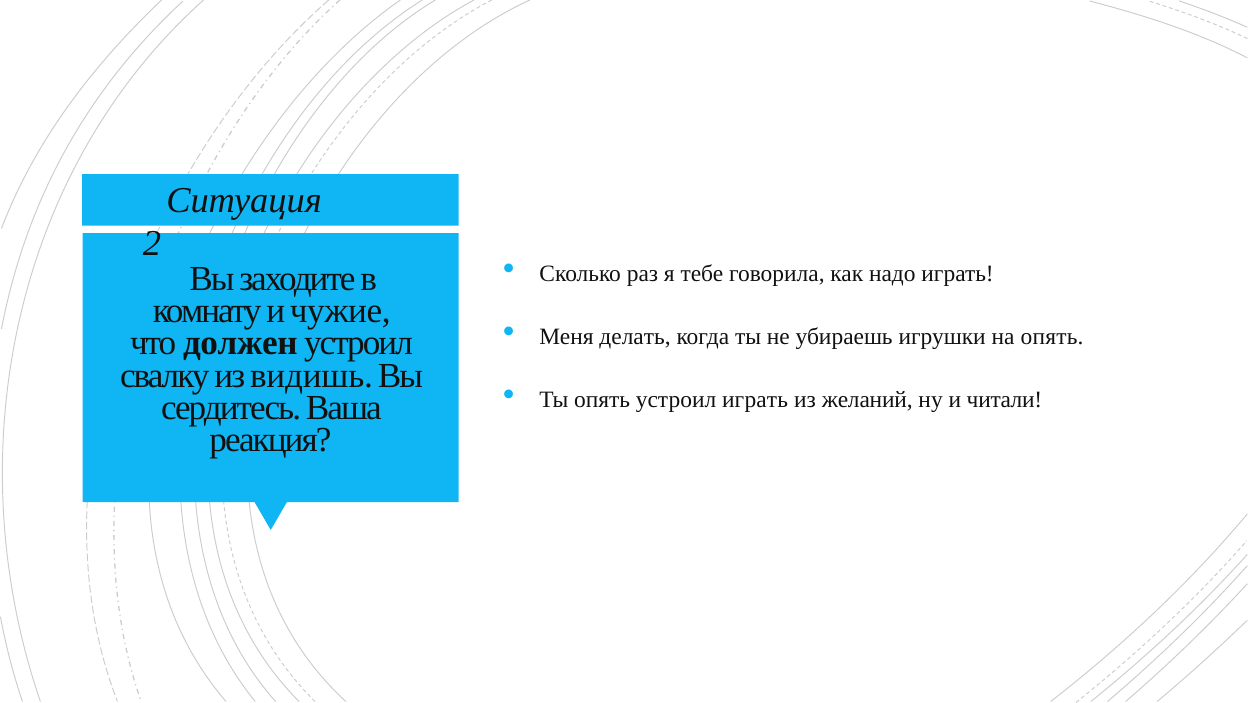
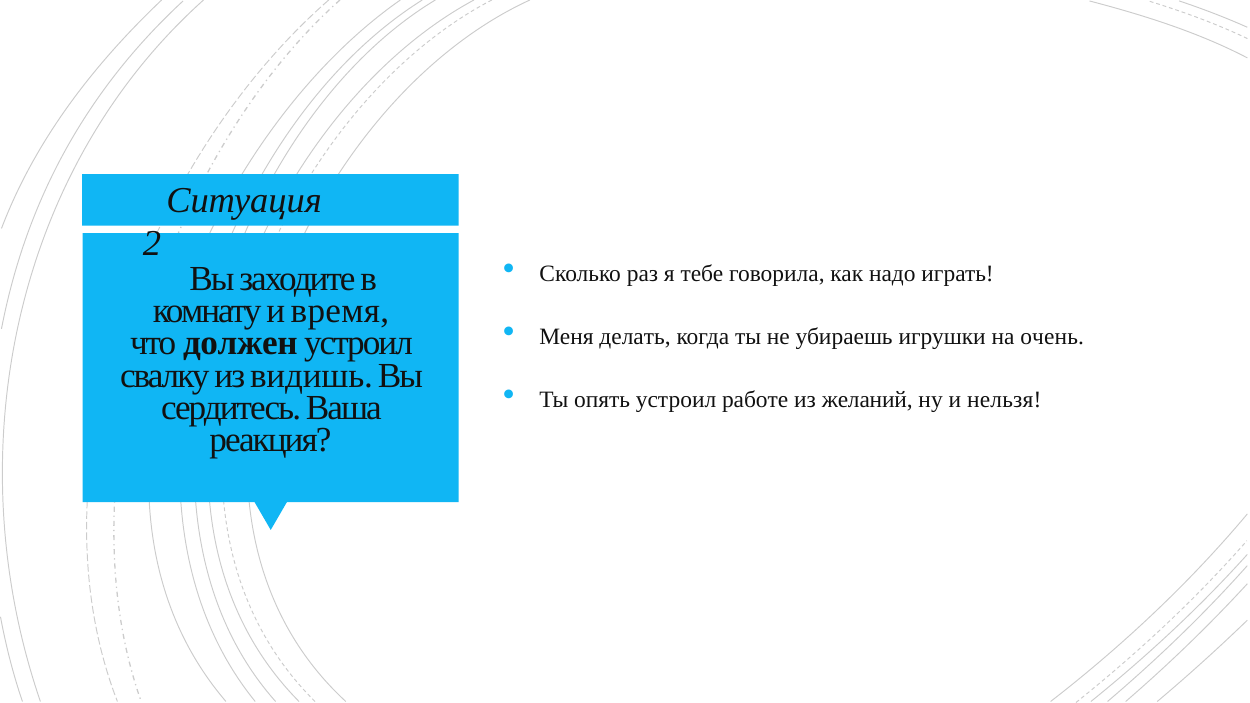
чужие: чужие -> время
на опять: опять -> очень
устроил играть: играть -> работе
читали: читали -> нельзя
